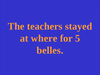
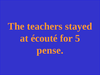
where: where -> écouté
belles: belles -> pense
